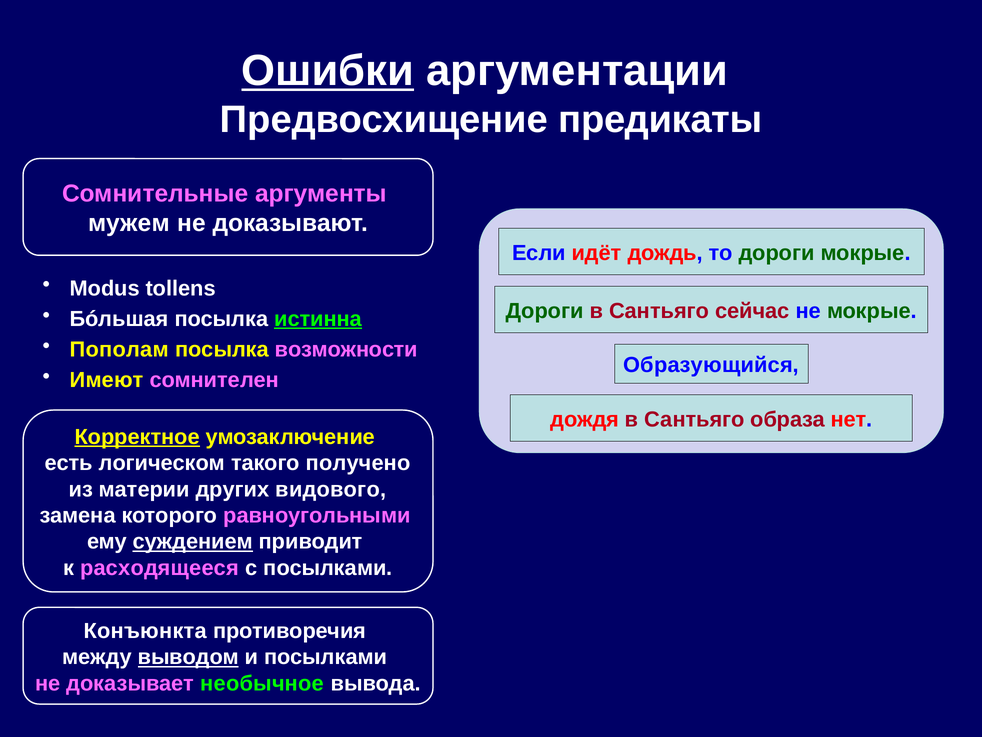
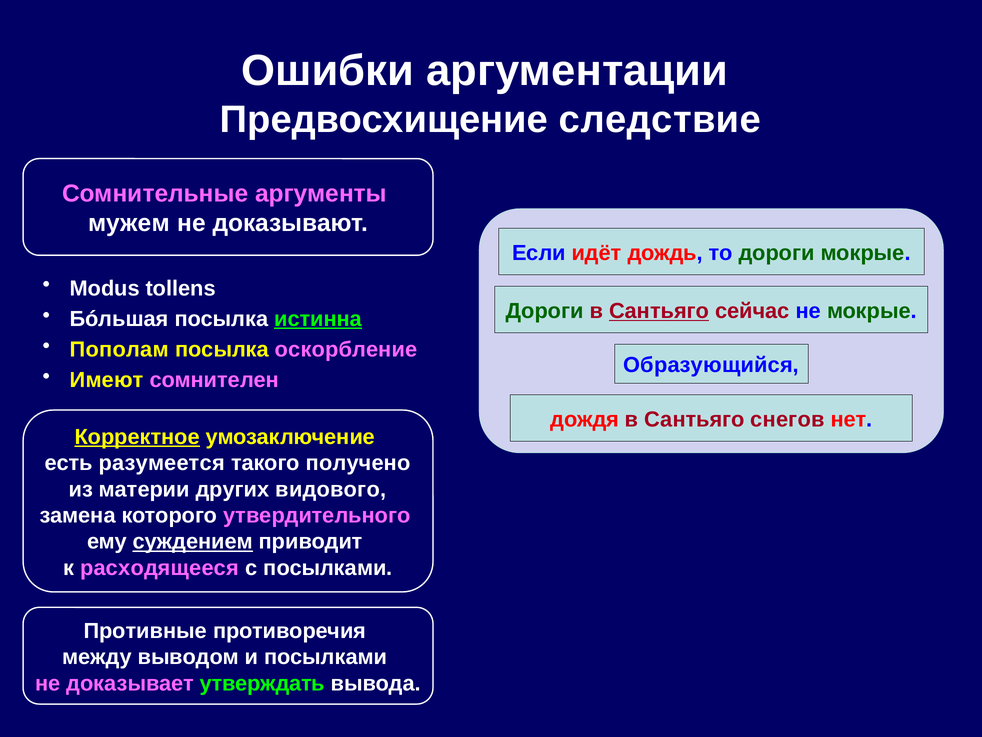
Ошибки underline: present -> none
предикаты: предикаты -> следствие
Сантьяго at (659, 311) underline: none -> present
возможности: возможности -> оскорбление
образа: образа -> снегов
логическом: логическом -> разумеется
равноугольными: равноугольными -> утвердительного
Конъюнкта: Конъюнкта -> Противные
выводом underline: present -> none
необычное: необычное -> утверждать
